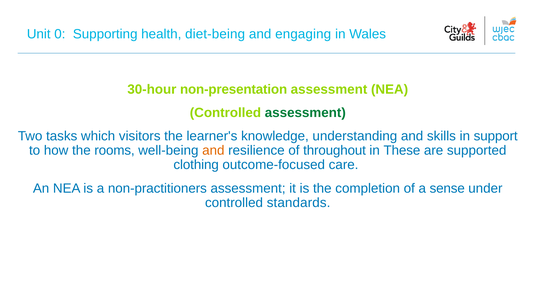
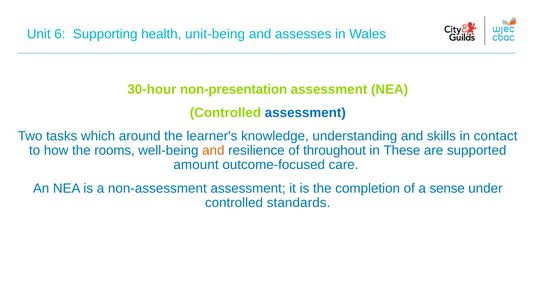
0: 0 -> 6
diet-being: diet-being -> unit-being
engaging: engaging -> assesses
assessment at (305, 113) colour: green -> blue
visitors: visitors -> around
support: support -> contact
clothing: clothing -> amount
non-practitioners: non-practitioners -> non-assessment
